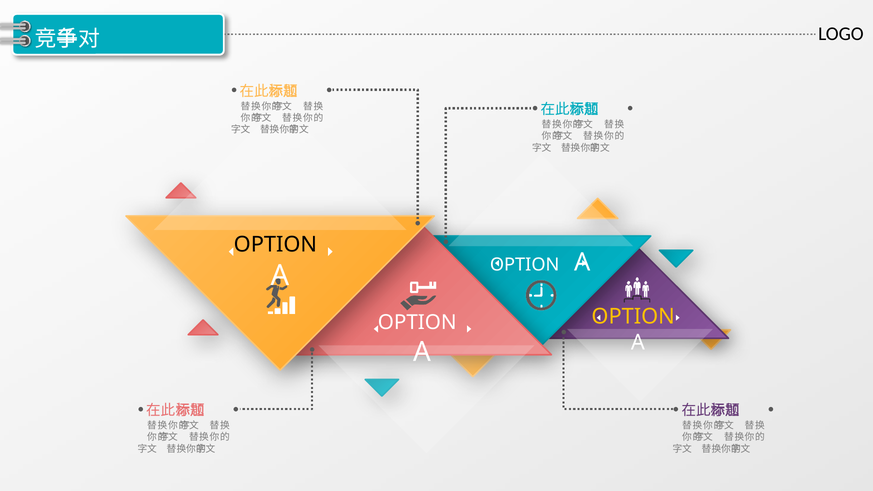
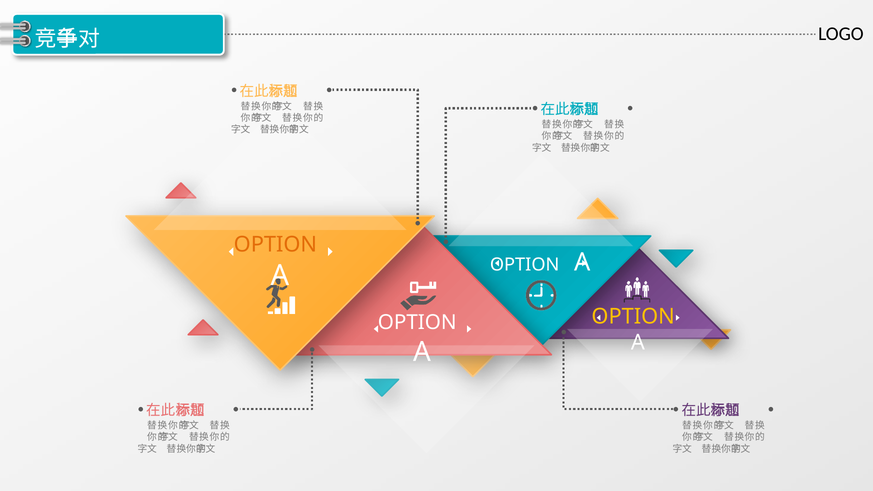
OPTION at (275, 244) colour: black -> orange
